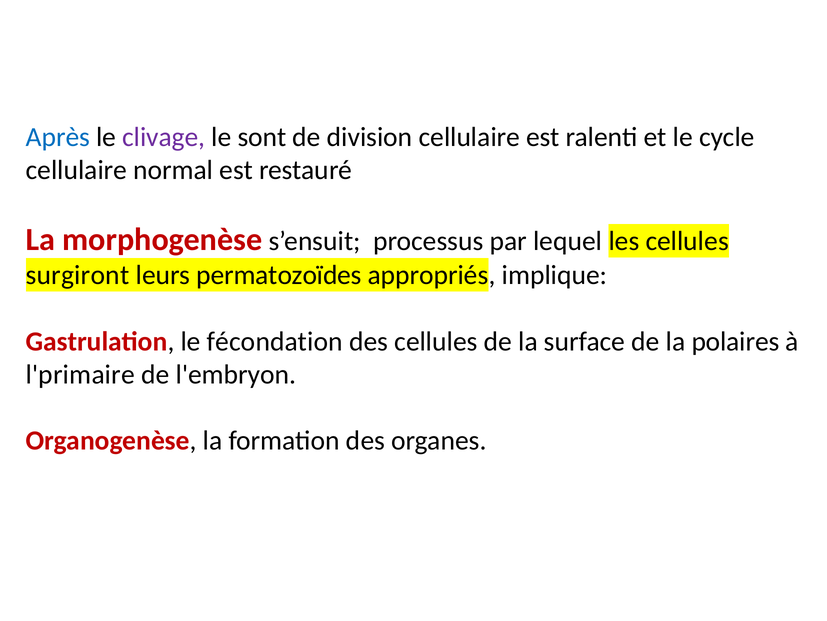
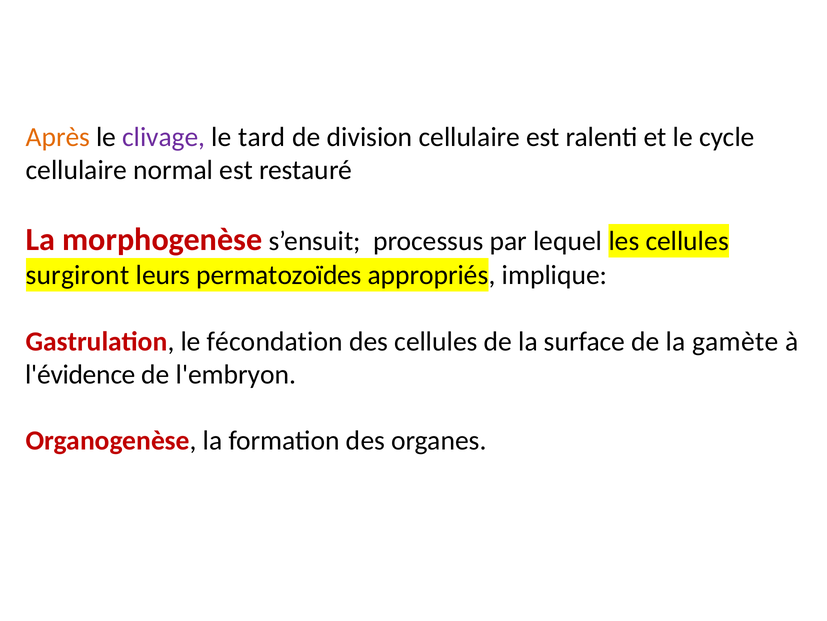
Après colour: blue -> orange
sont: sont -> tard
polaires: polaires -> gamète
l'primaire: l'primaire -> l'évidence
